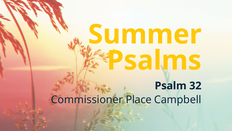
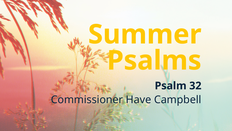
Place: Place -> Have
